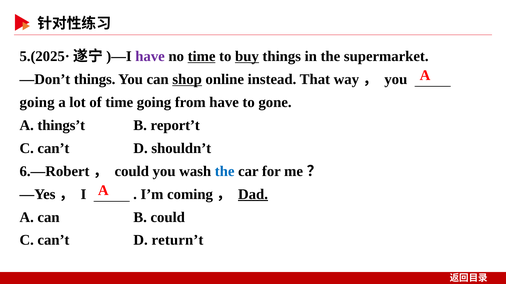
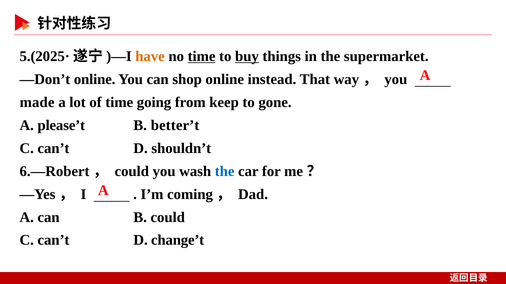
have at (150, 56) colour: purple -> orange
—Don’t things: things -> online
shop underline: present -> none
going at (37, 103): going -> made
from have: have -> keep
things’t: things’t -> please’t
report’t: report’t -> better’t
Dad underline: present -> none
return’t: return’t -> change’t
